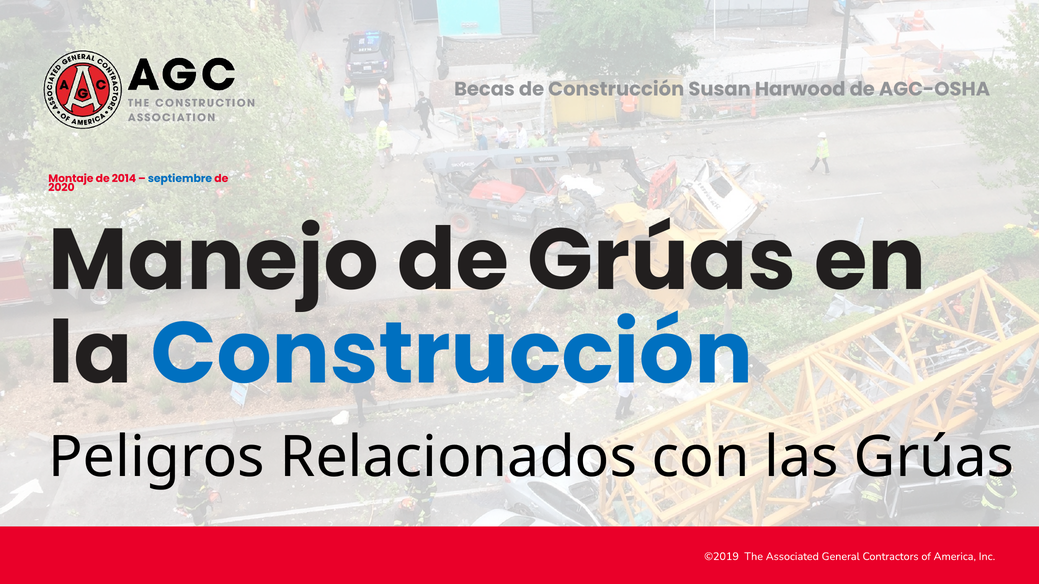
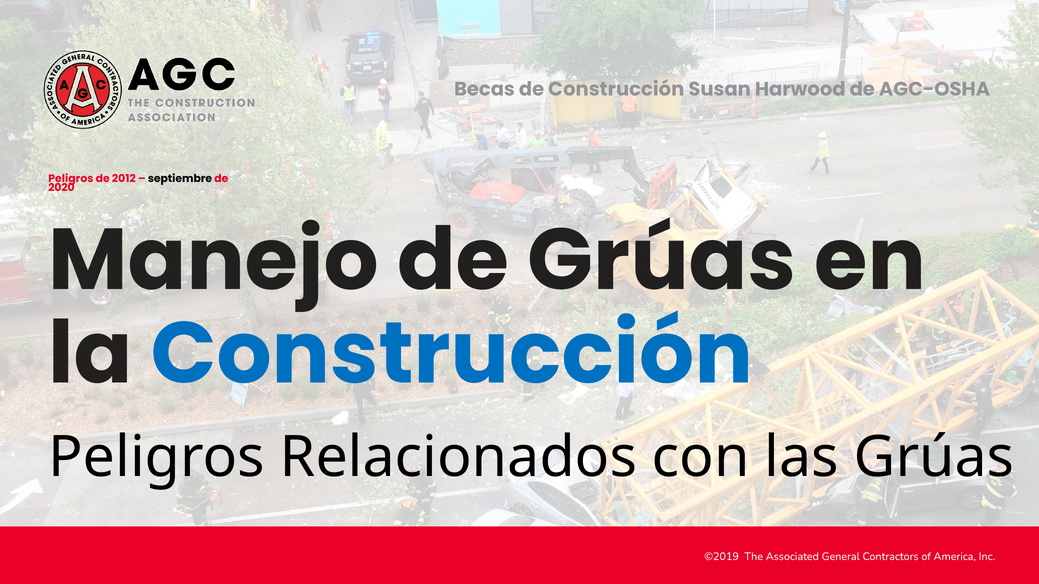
Montaje at (71, 179): Montaje -> Peligros
2014: 2014 -> 2012
septiembre colour: blue -> black
